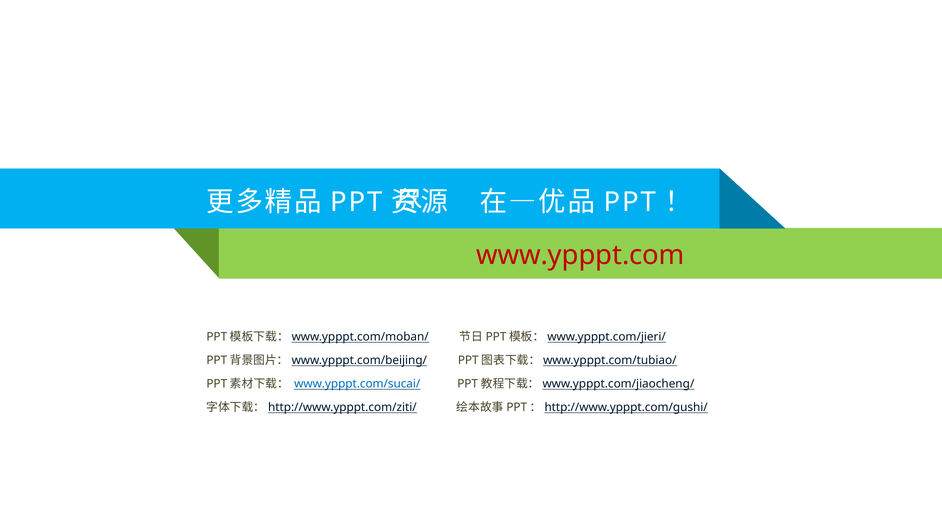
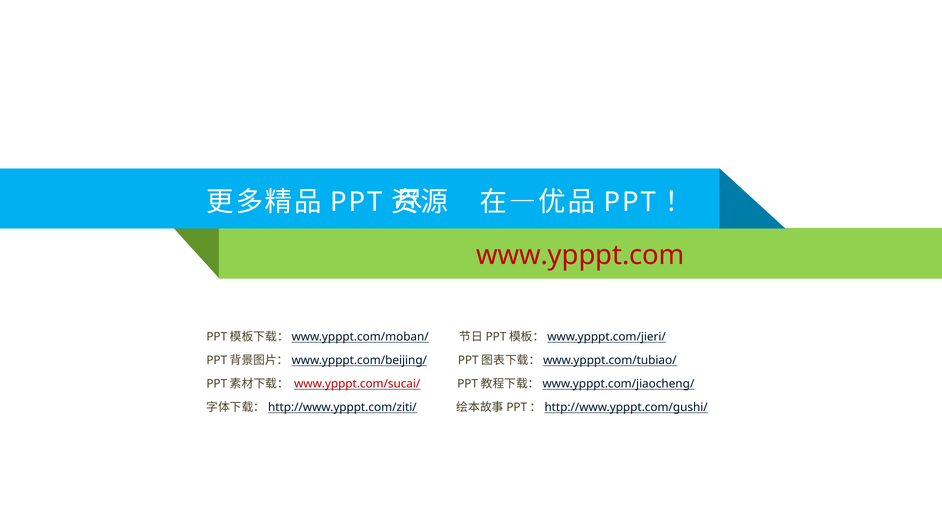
www.ypppt.com/sucai/ colour: blue -> red
